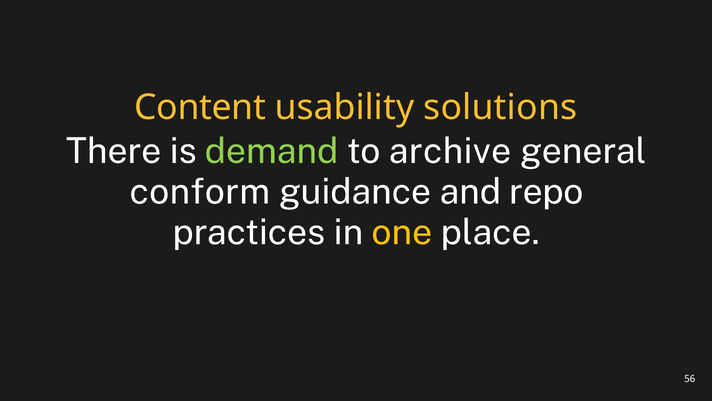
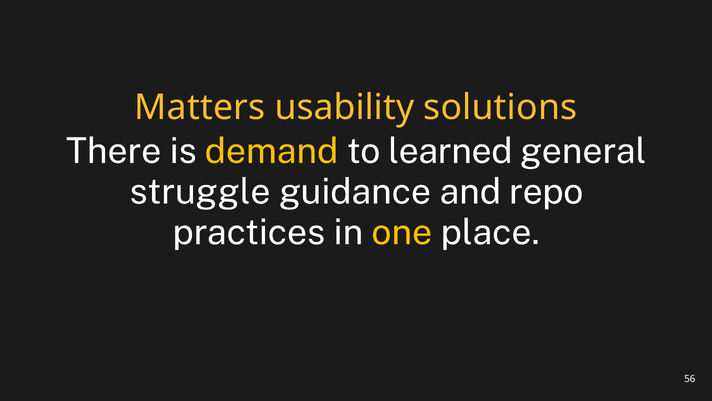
Content: Content -> Matters
demand colour: light green -> yellow
archive: archive -> learned
conform: conform -> struggle
